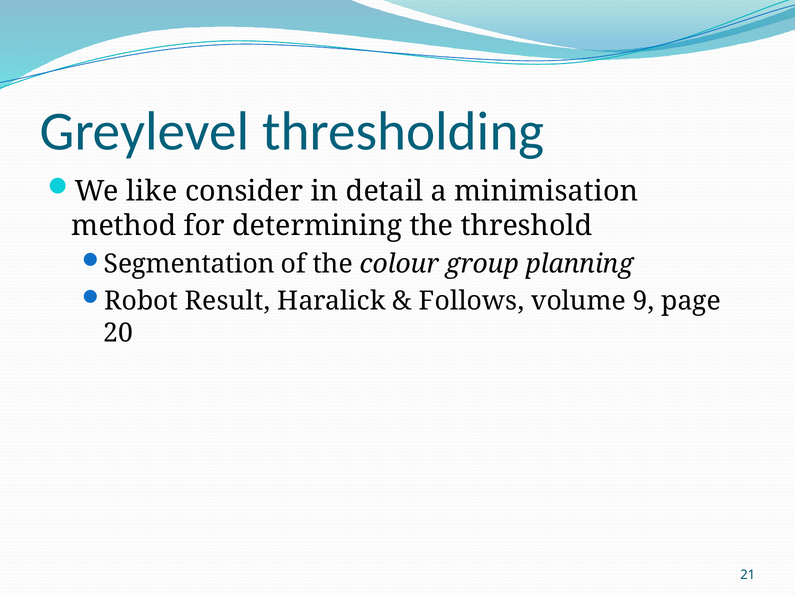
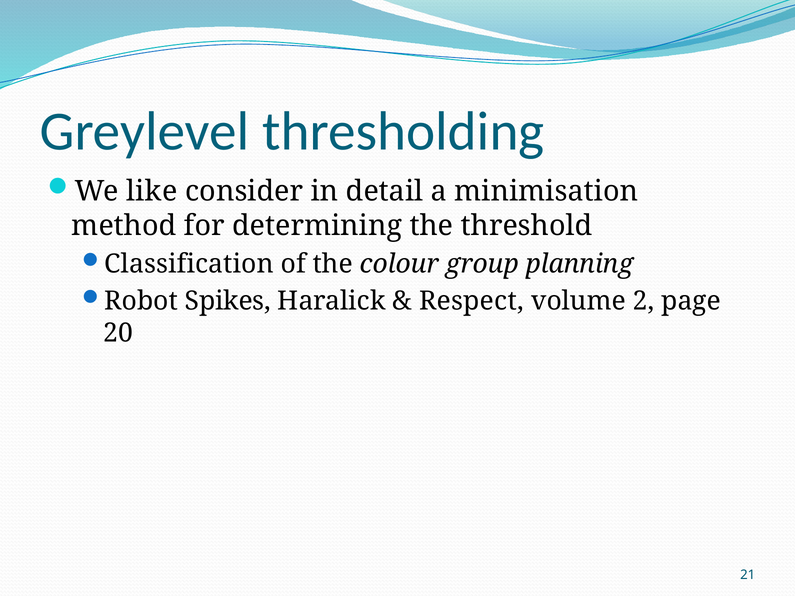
Segmentation: Segmentation -> Classification
Result: Result -> Spikes
Follows: Follows -> Respect
9: 9 -> 2
